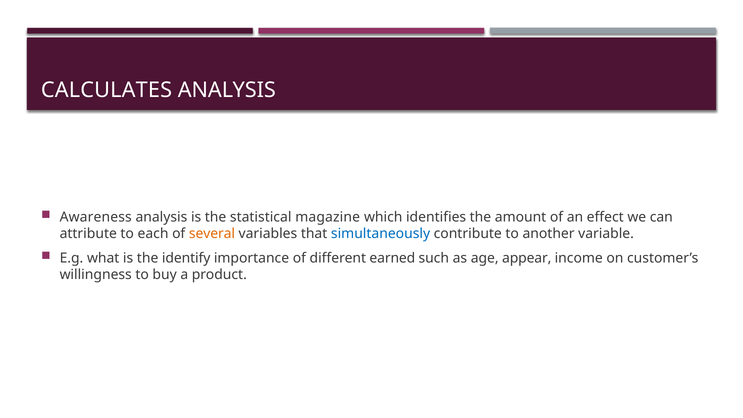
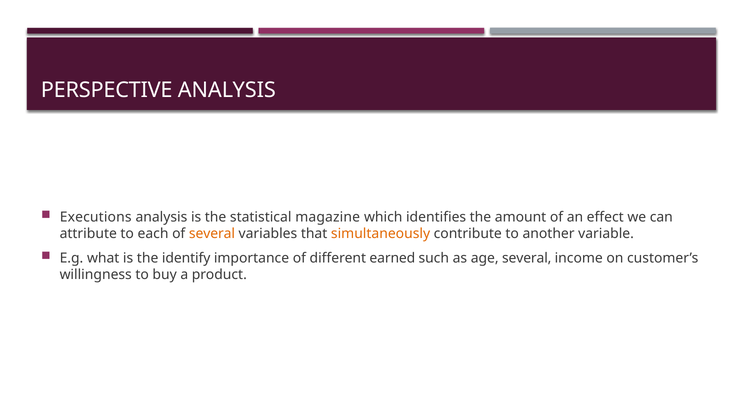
CALCULATES: CALCULATES -> PERSPECTIVE
Awareness: Awareness -> Executions
simultaneously colour: blue -> orange
age appear: appear -> several
